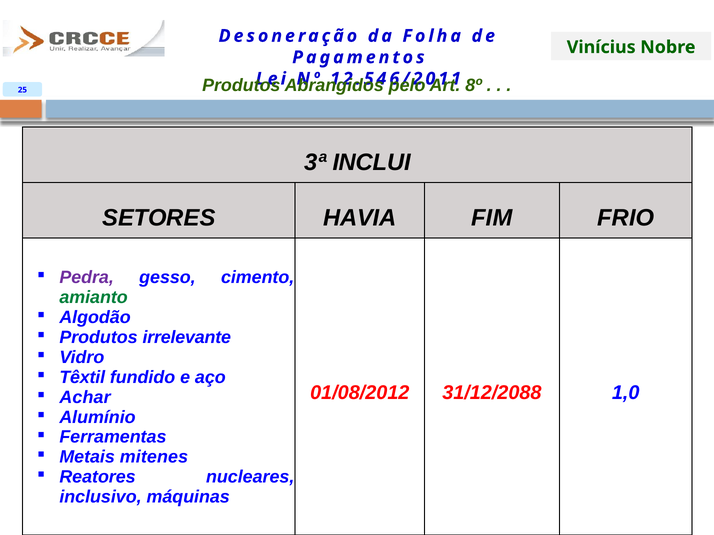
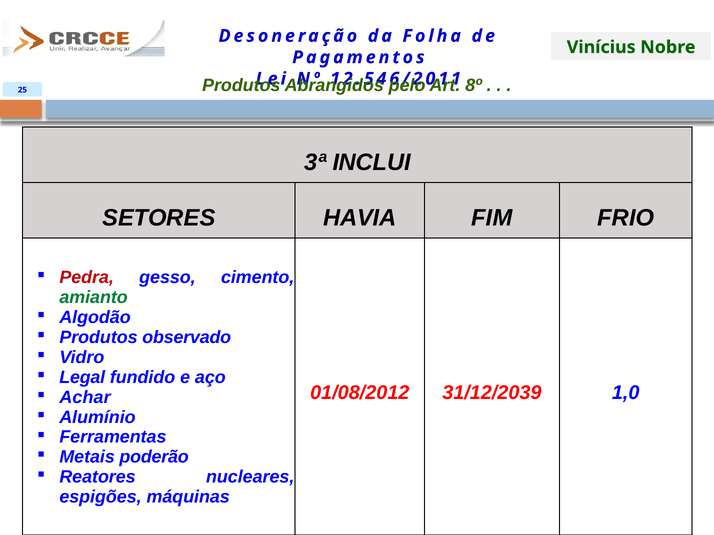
Pedra colour: purple -> red
irrelevante: irrelevante -> observado
Têxtil: Têxtil -> Legal
31/12/2088: 31/12/2088 -> 31/12/2039
mitenes: mitenes -> poderão
inclusivo: inclusivo -> espigões
